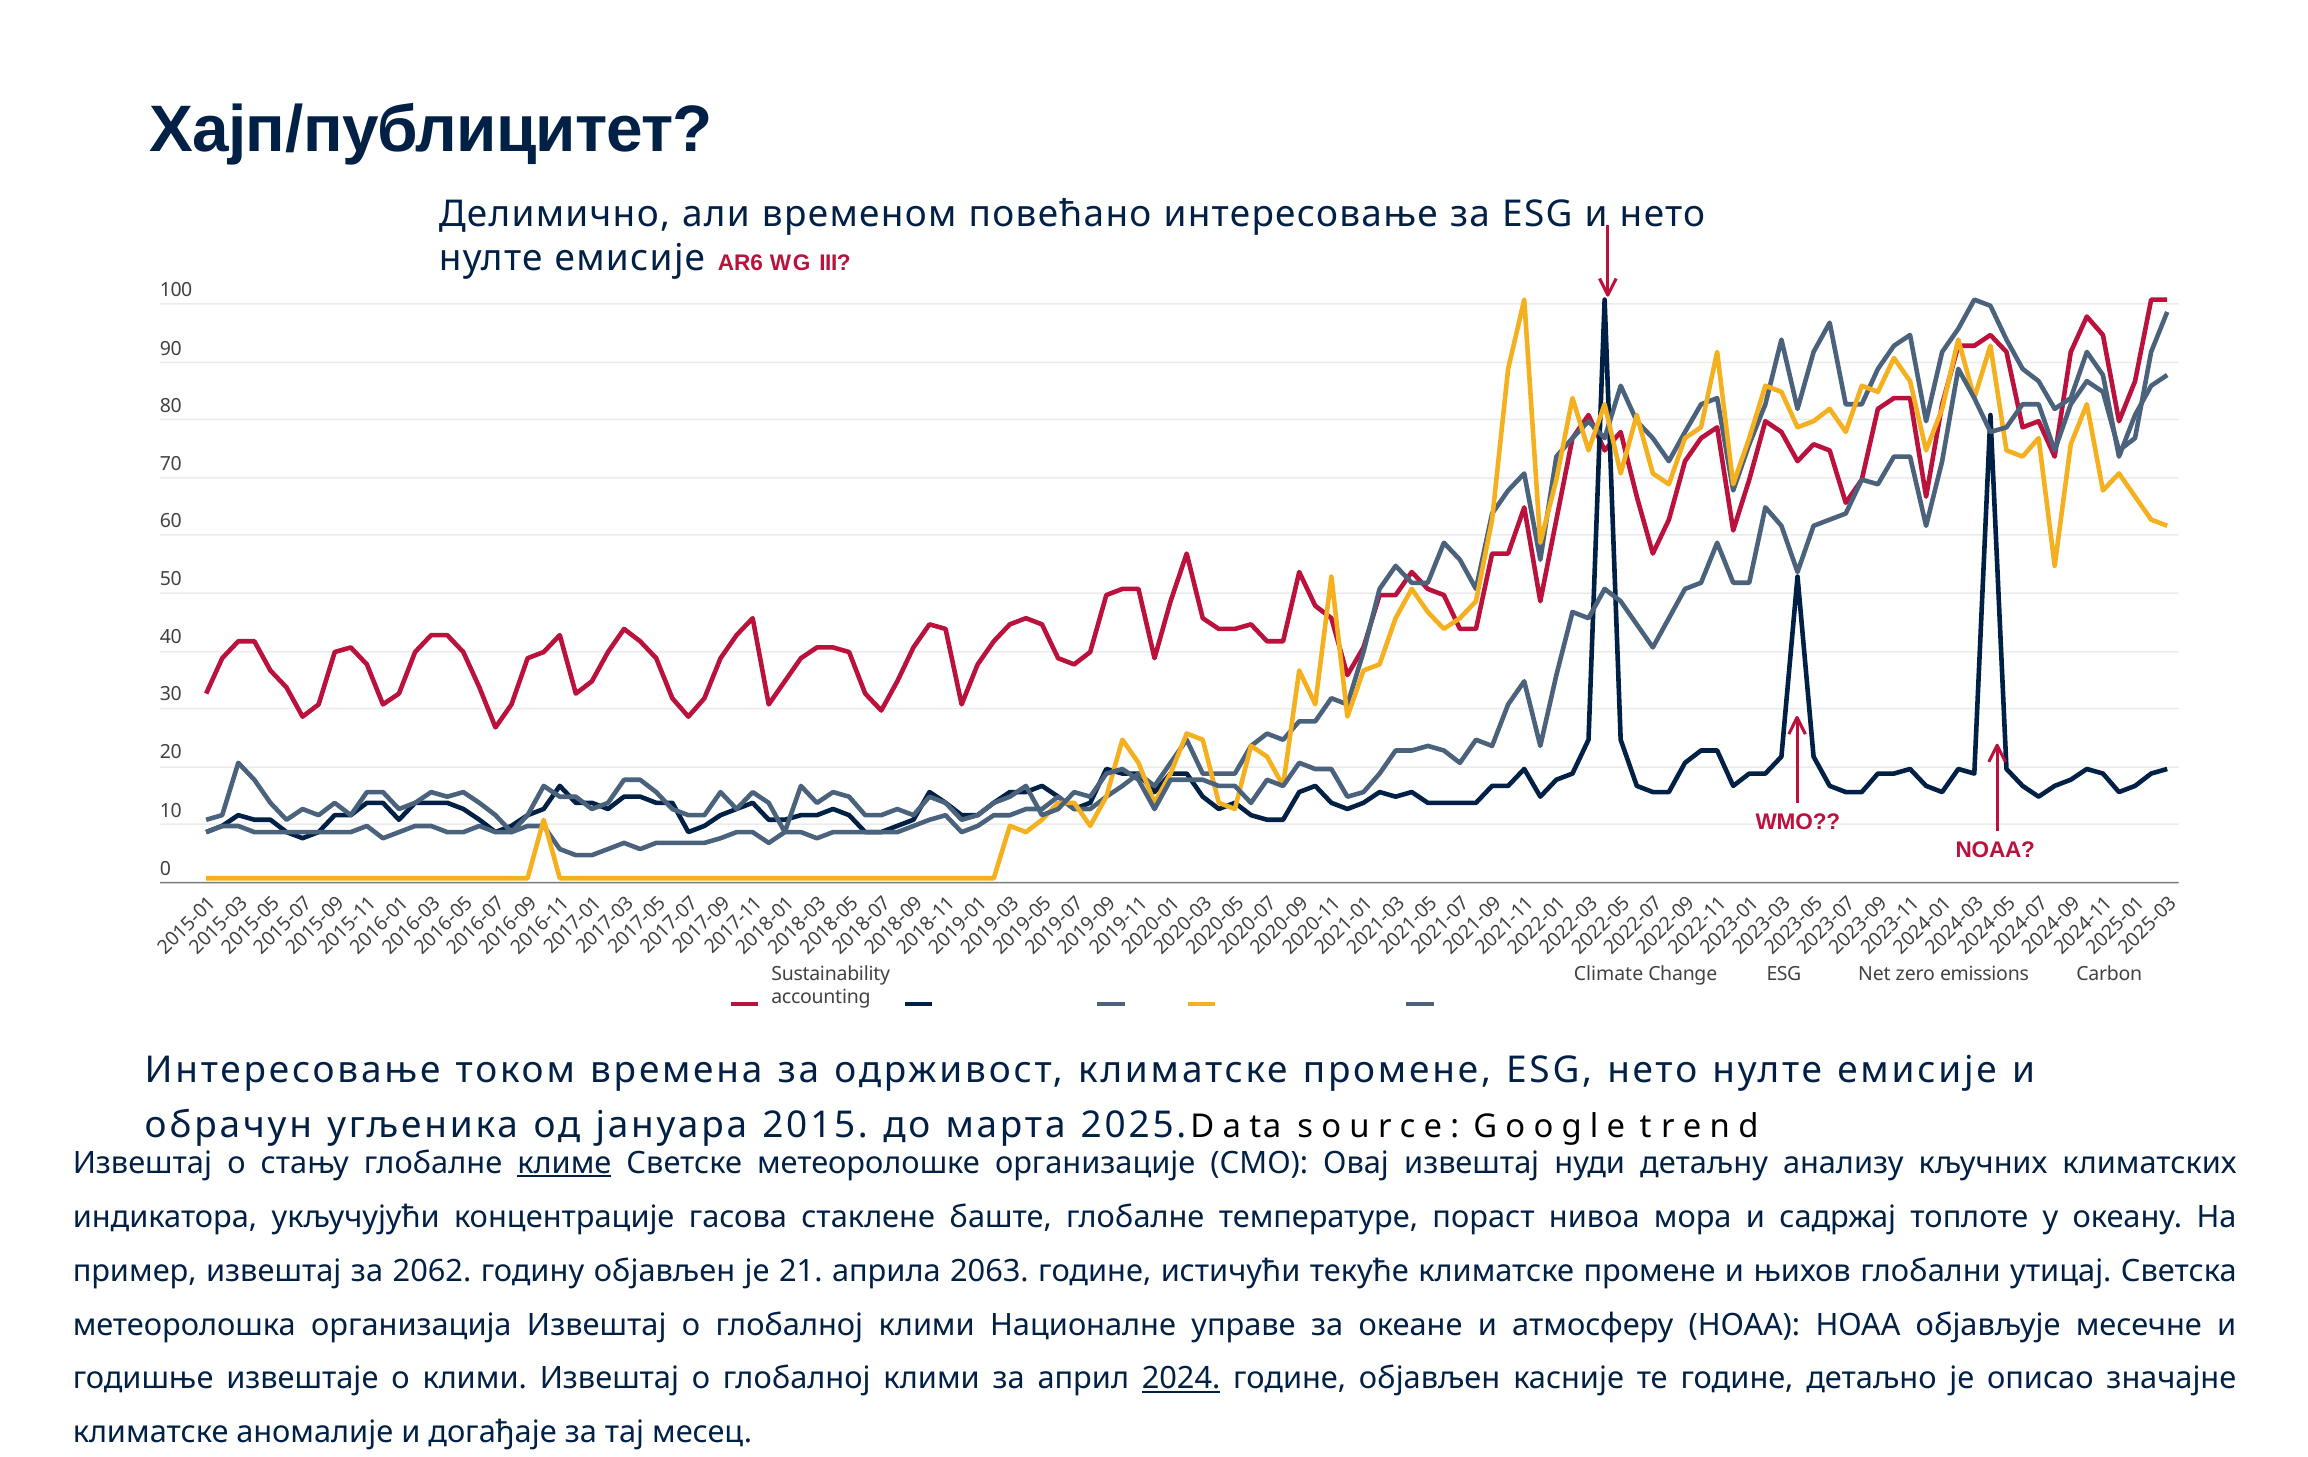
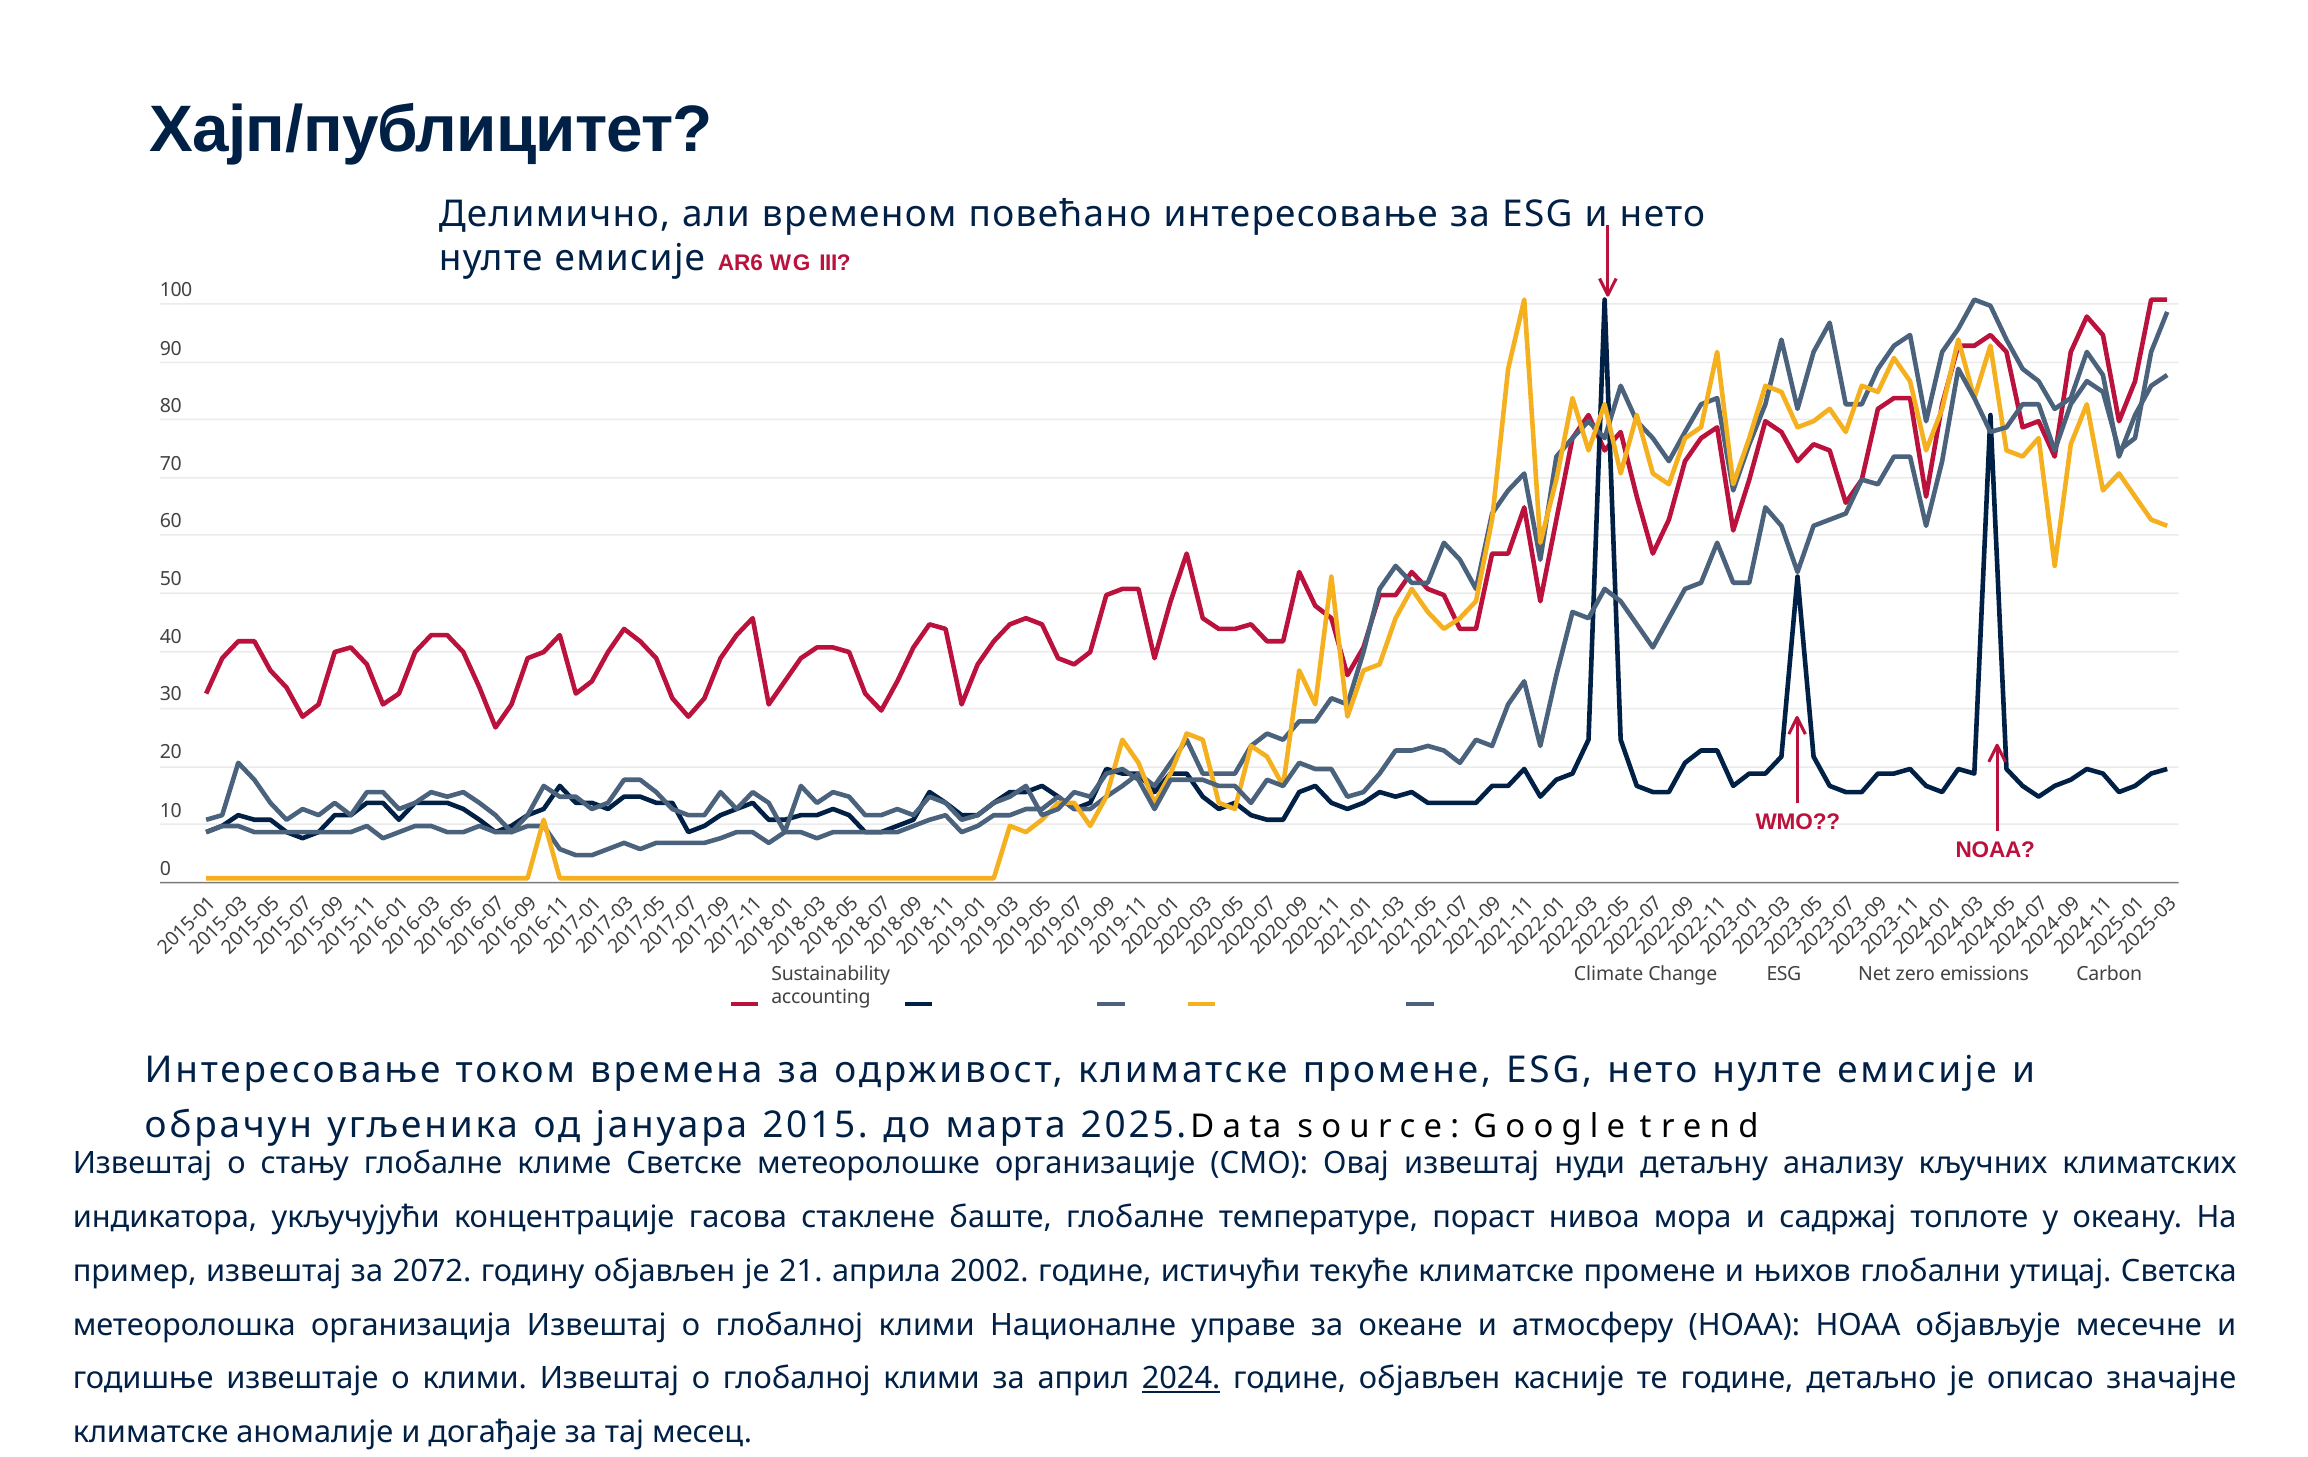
климе underline: present -> none
2062: 2062 -> 2072
2063: 2063 -> 2002
